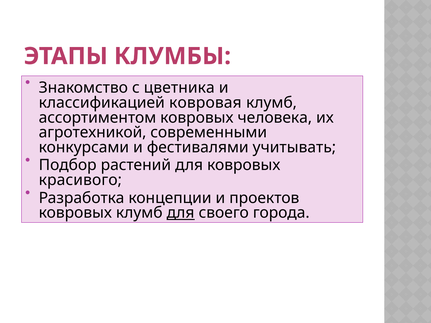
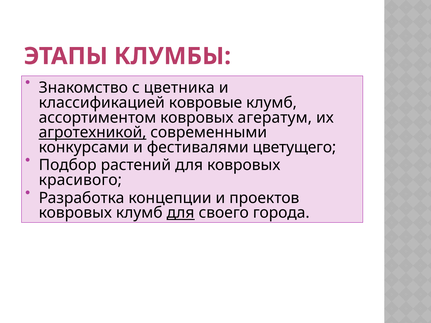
ковровая: ковровая -> ковровые
человека: человека -> агератум
агротехникой underline: none -> present
учитывать: учитывать -> цветущего
